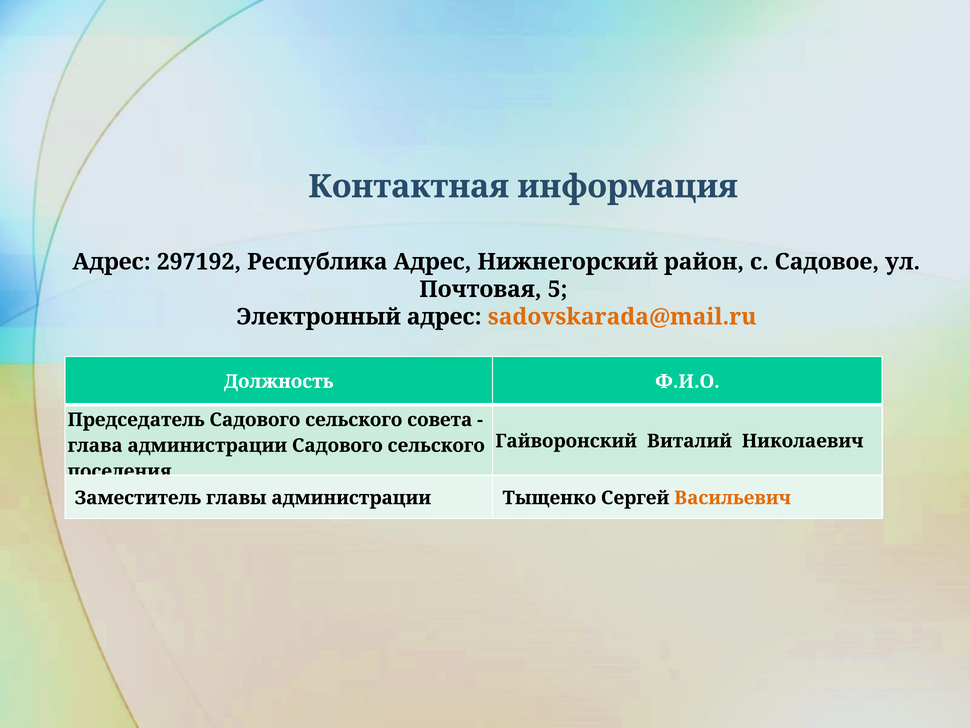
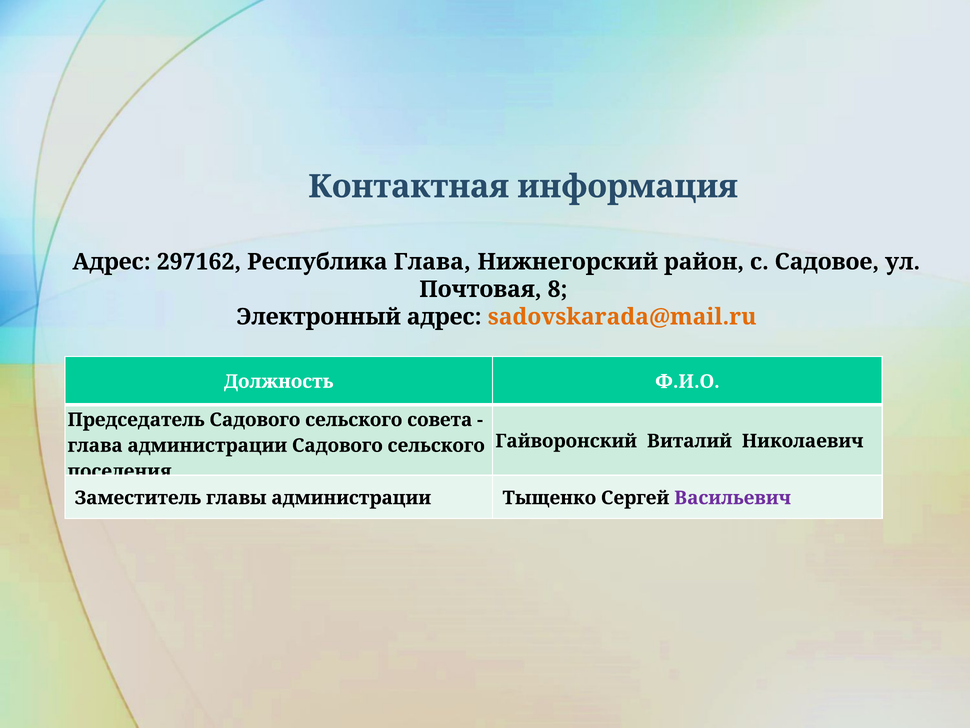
297192: 297192 -> 297162
Республика Адрес: Адрес -> Глава
5: 5 -> 8
Васильевич colour: orange -> purple
